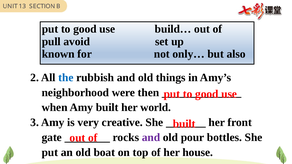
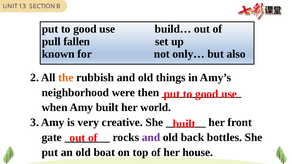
avoid: avoid -> fallen
the colour: blue -> orange
pour: pour -> back
